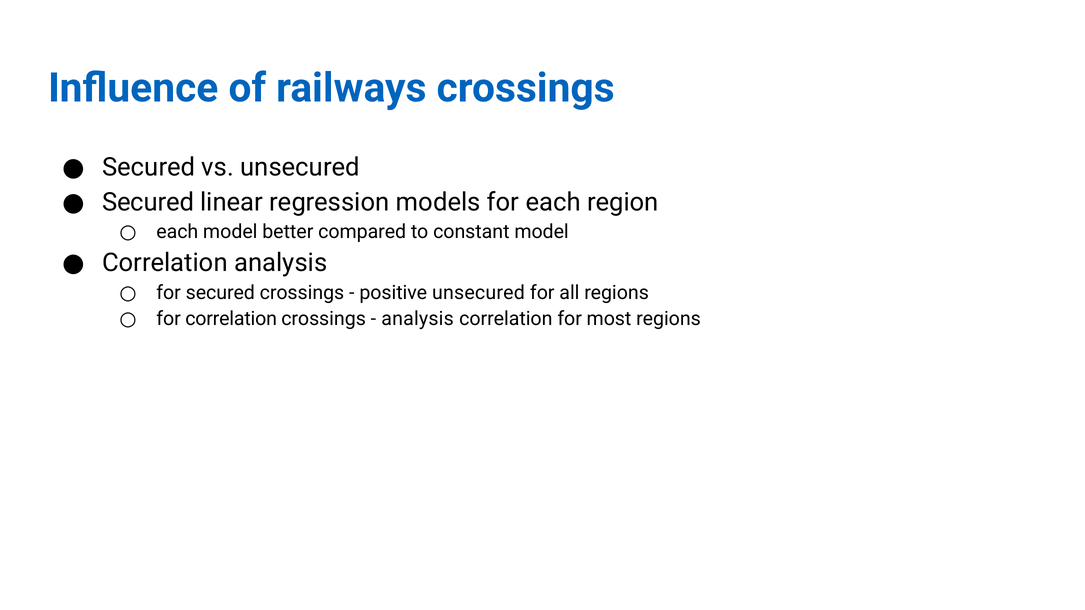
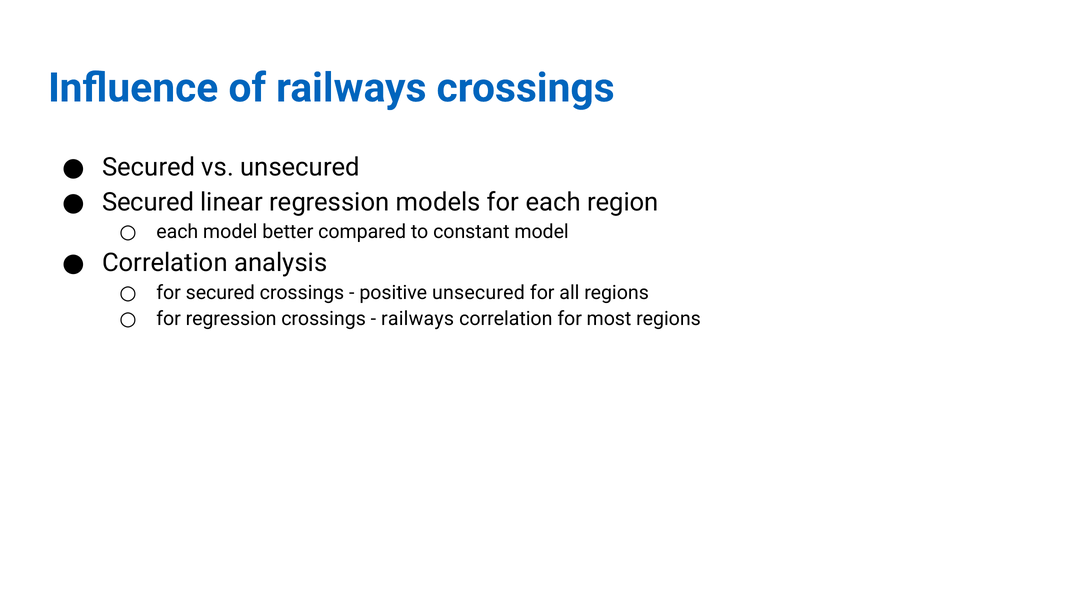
for correlation: correlation -> regression
analysis at (418, 319): analysis -> railways
